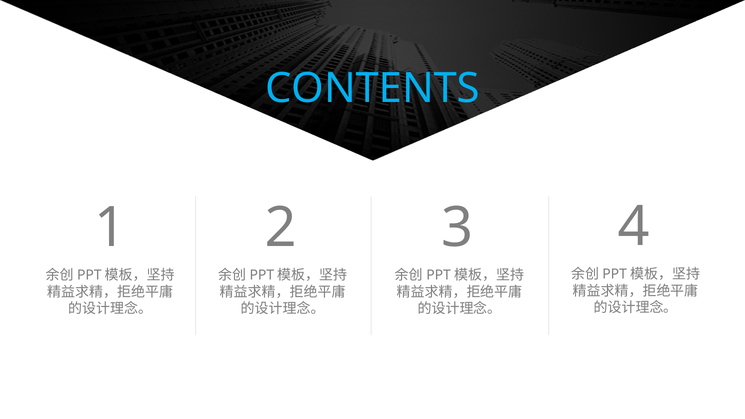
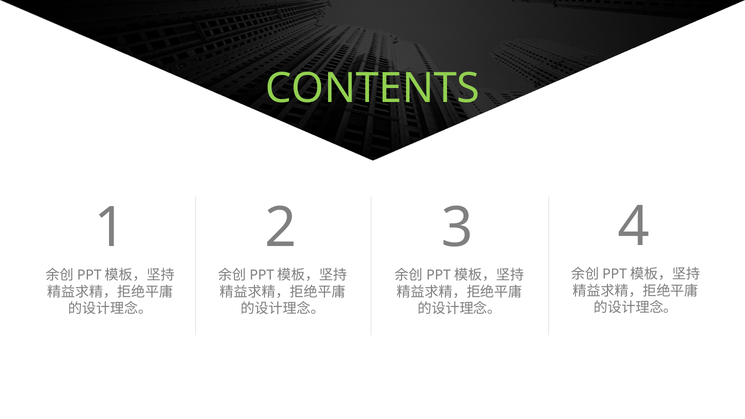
CONTENTS colour: light blue -> light green
